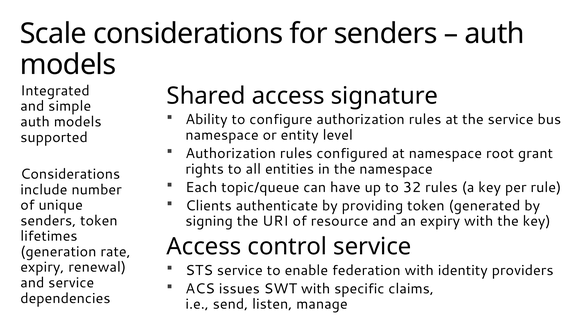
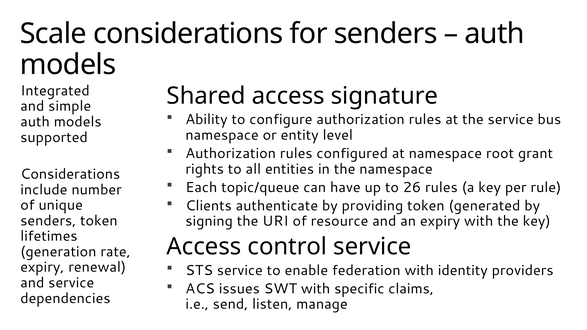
32: 32 -> 26
